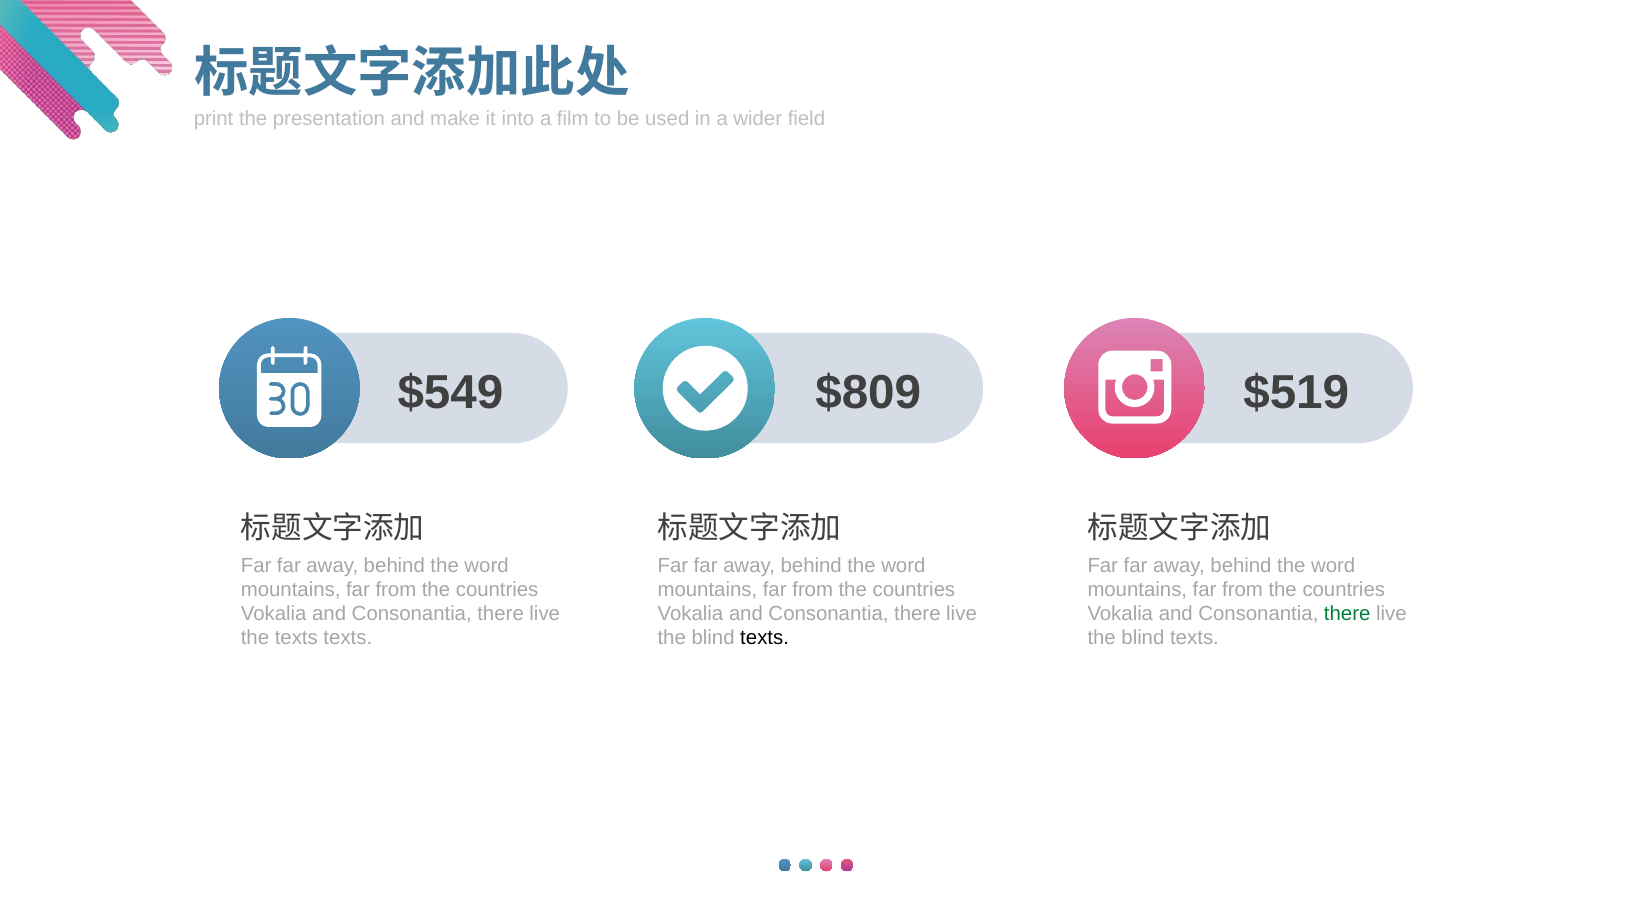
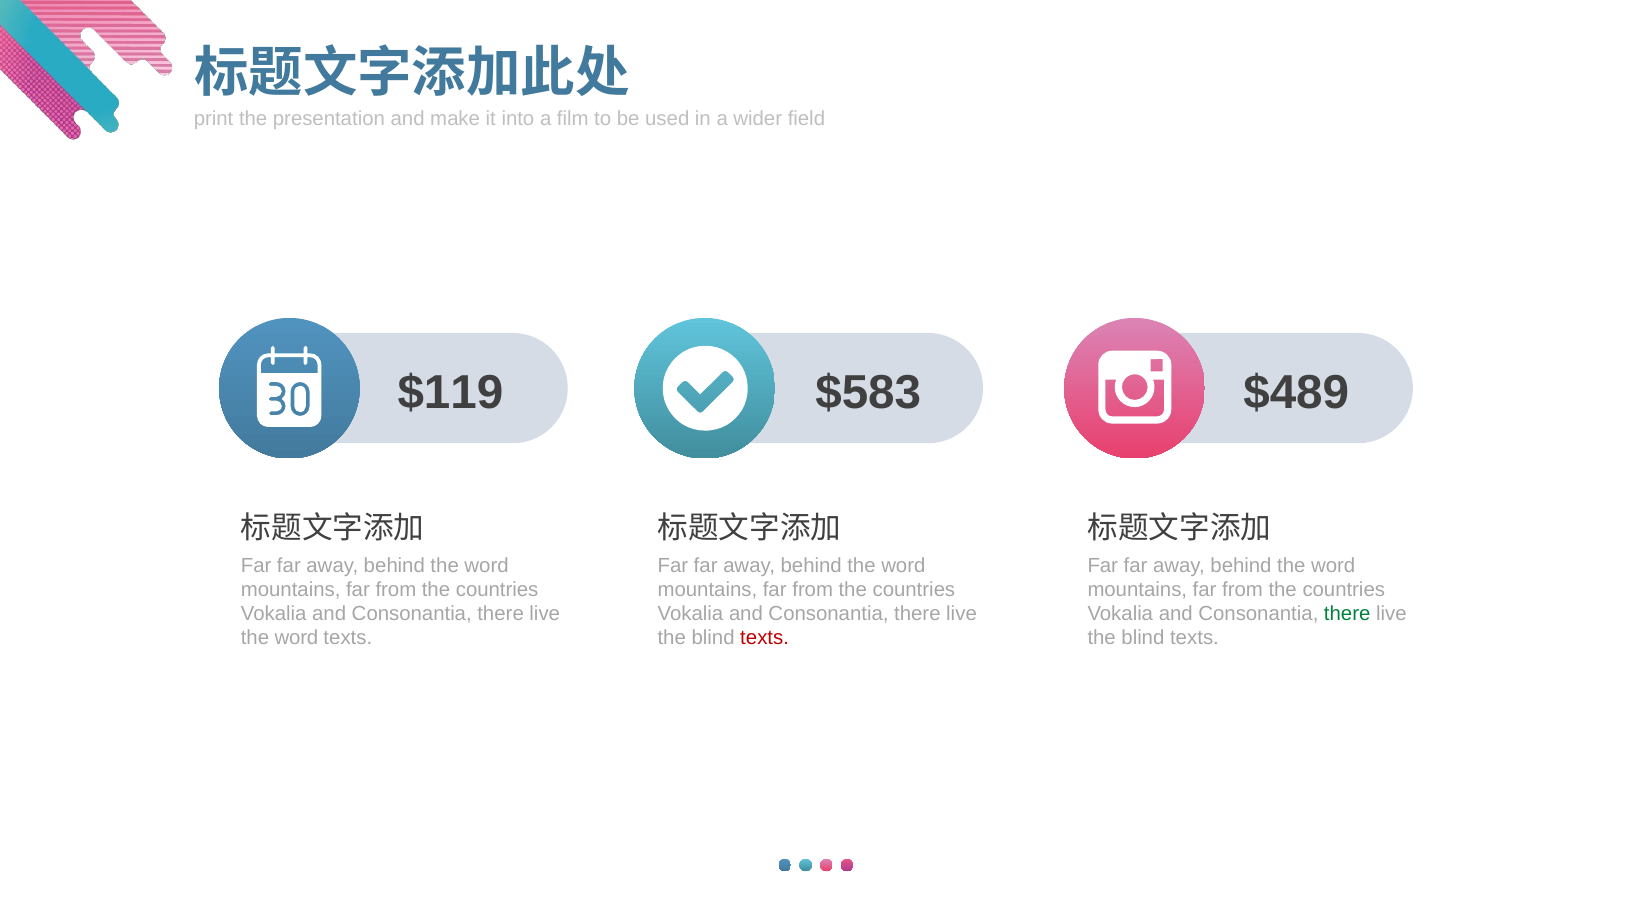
$549: $549 -> $119
$809: $809 -> $583
$519: $519 -> $489
texts at (296, 637): texts -> word
texts at (765, 637) colour: black -> red
